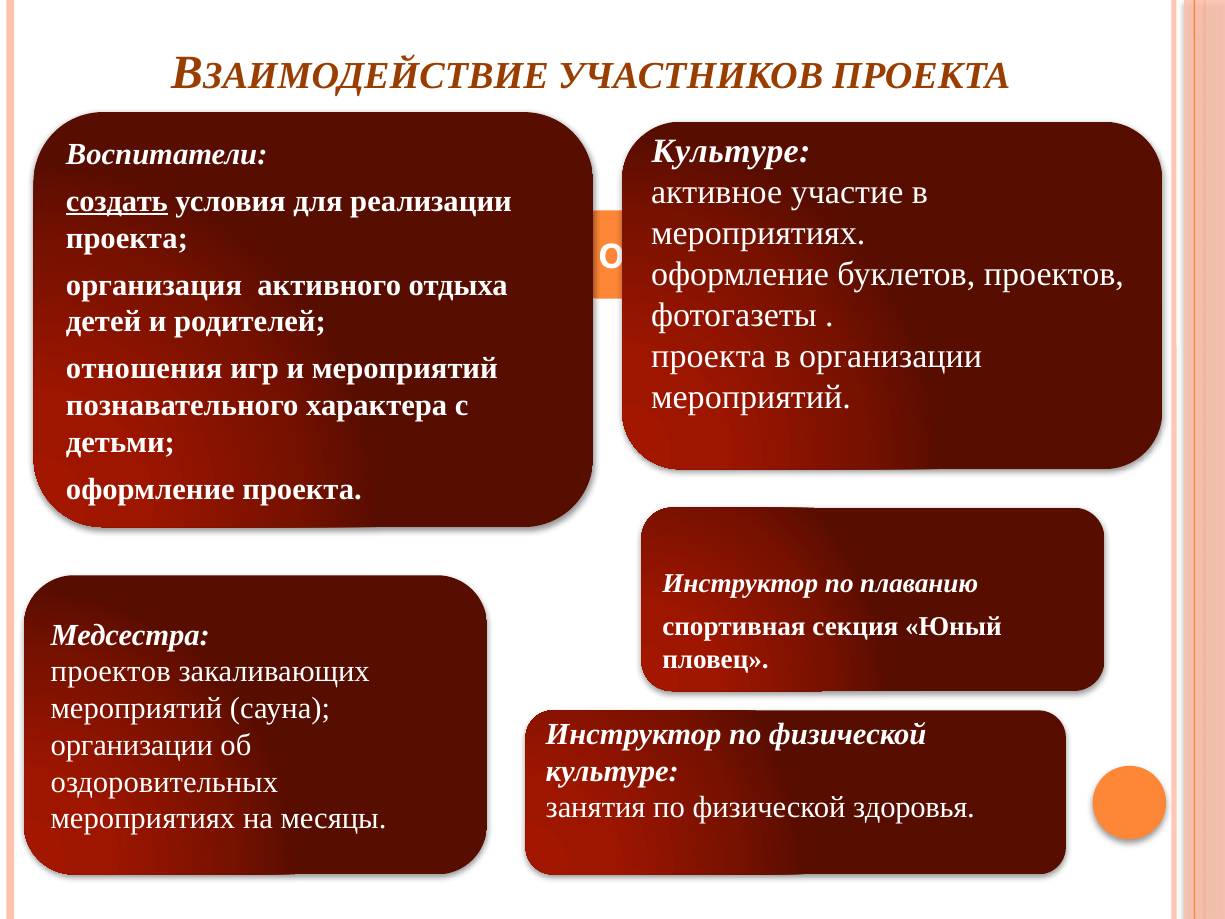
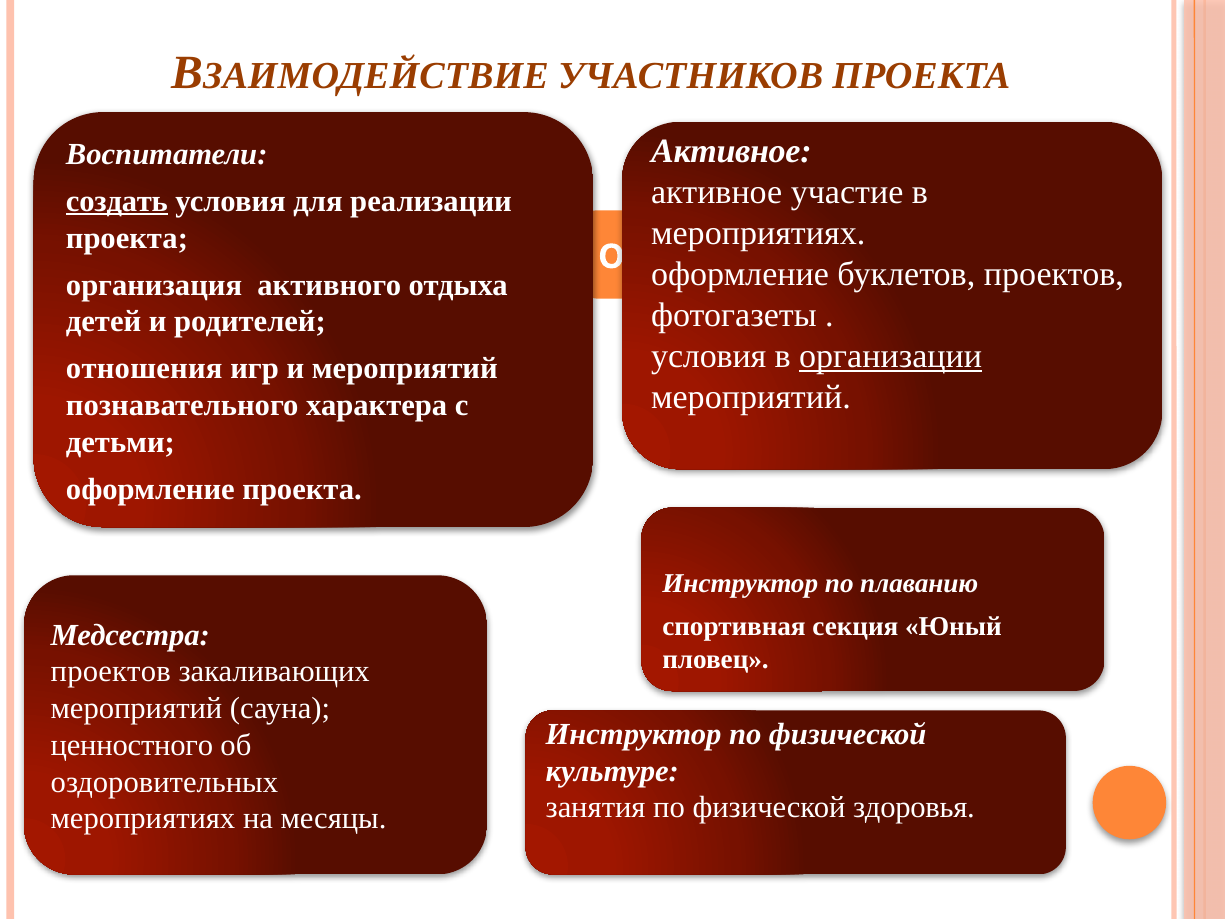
Культуре at (731, 152): Культуре -> Активное
проекта at (709, 356): проекта -> условия
организации at (891, 356) underline: none -> present
организации at (132, 745): организации -> ценностного
